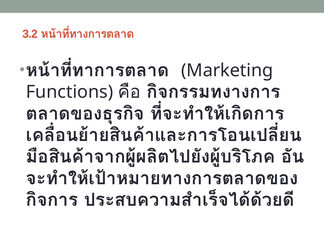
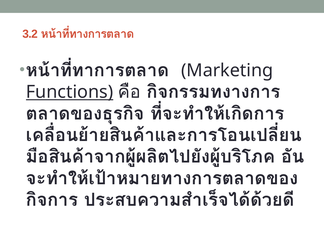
Functions underline: none -> present
